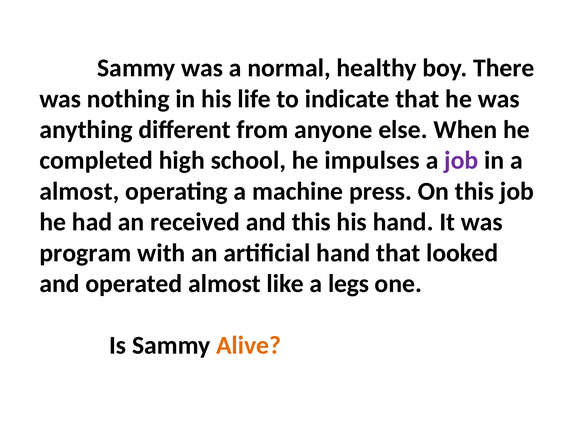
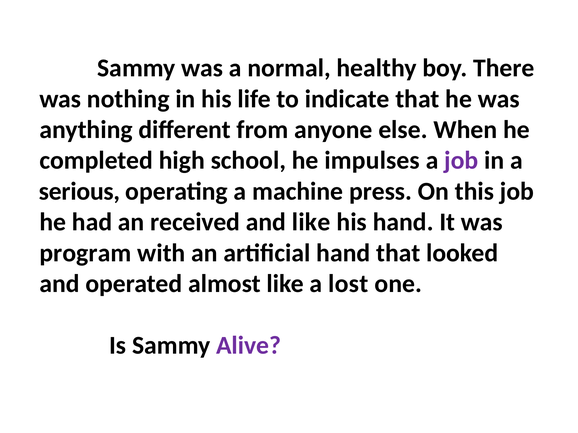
almost at (79, 192): almost -> serious
and this: this -> like
legs: legs -> lost
Alive colour: orange -> purple
